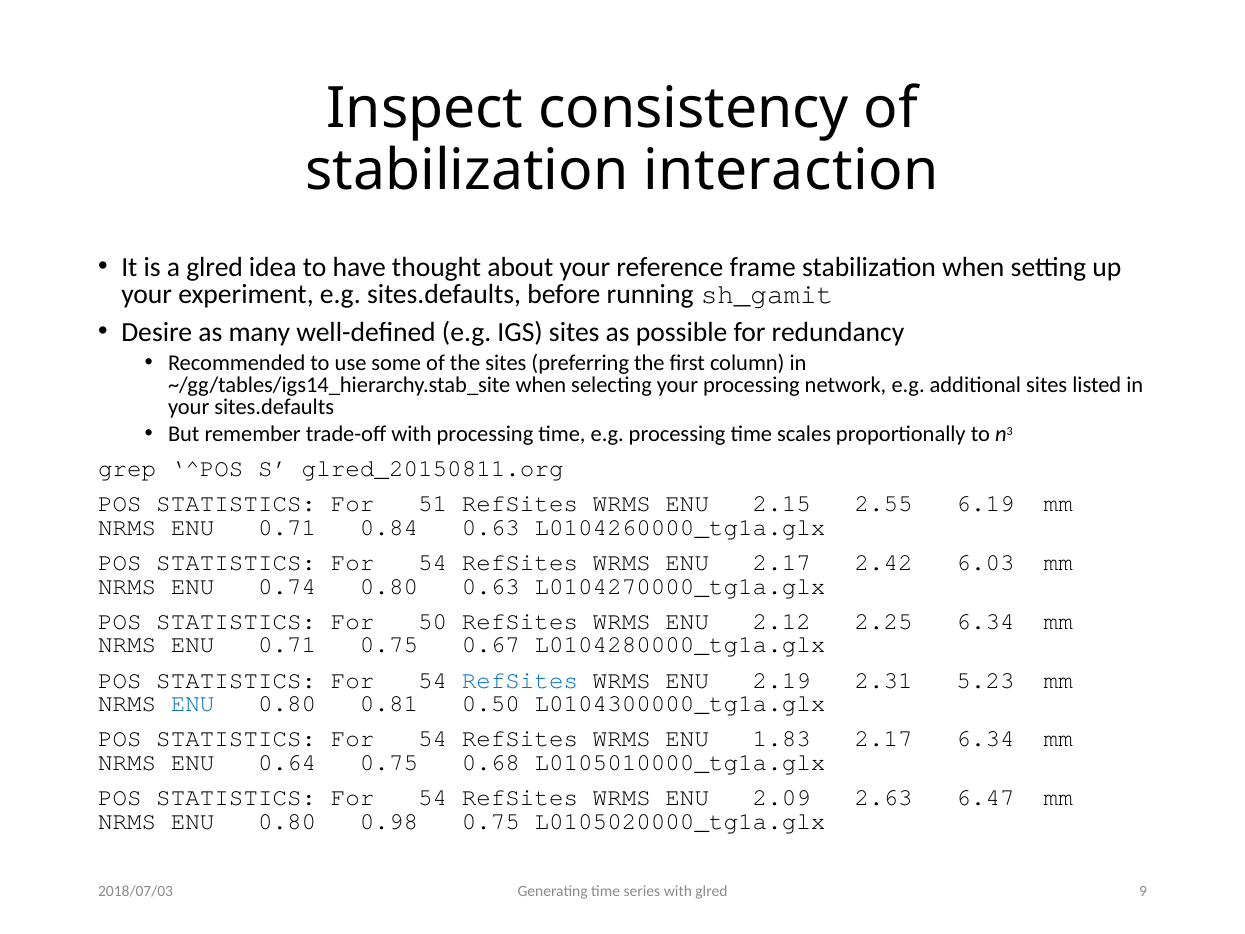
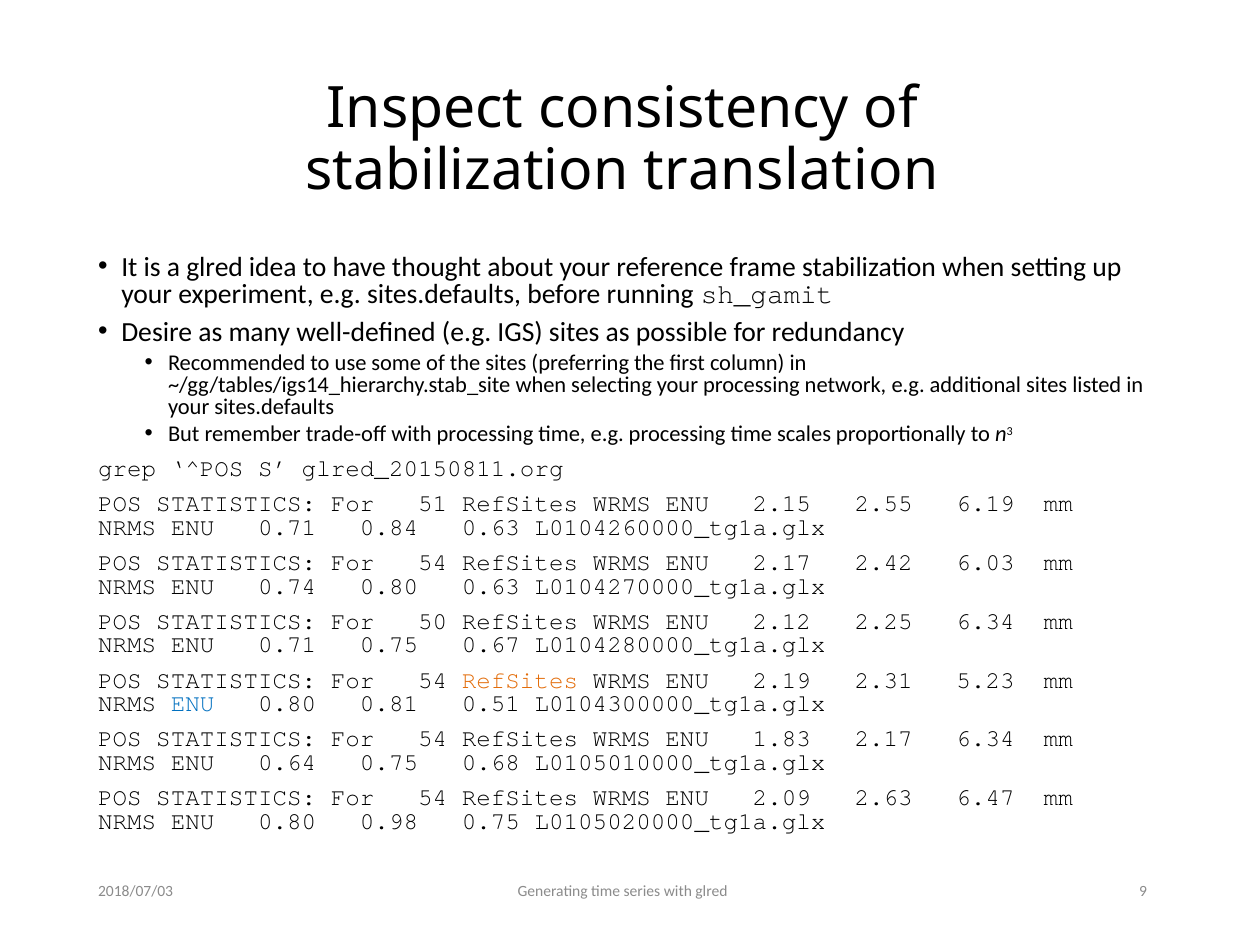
interaction: interaction -> translation
RefSites at (520, 680) colour: blue -> orange
0.50: 0.50 -> 0.51
